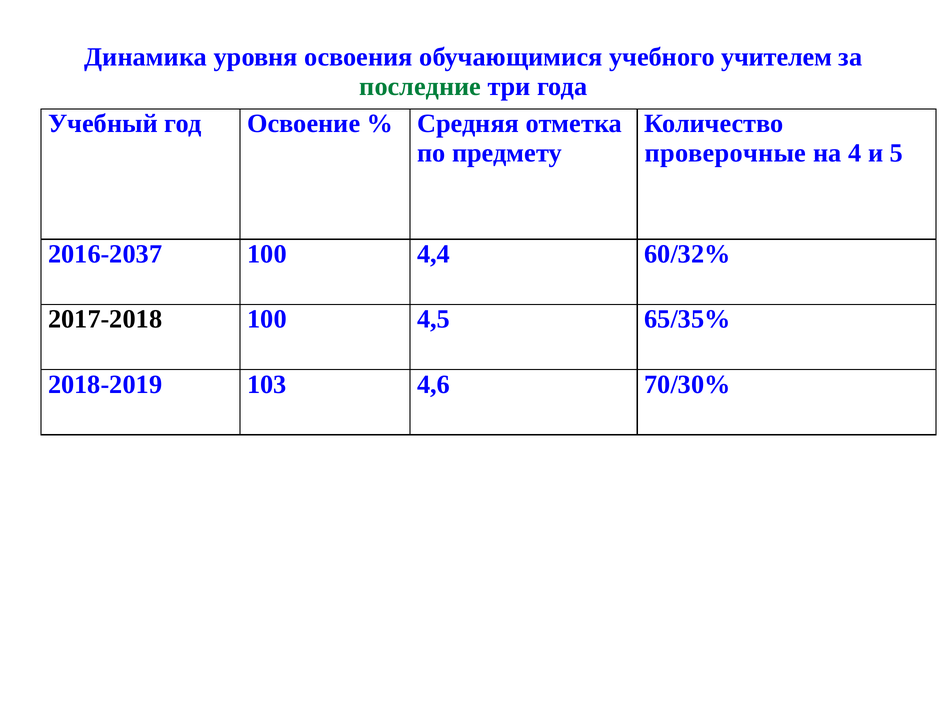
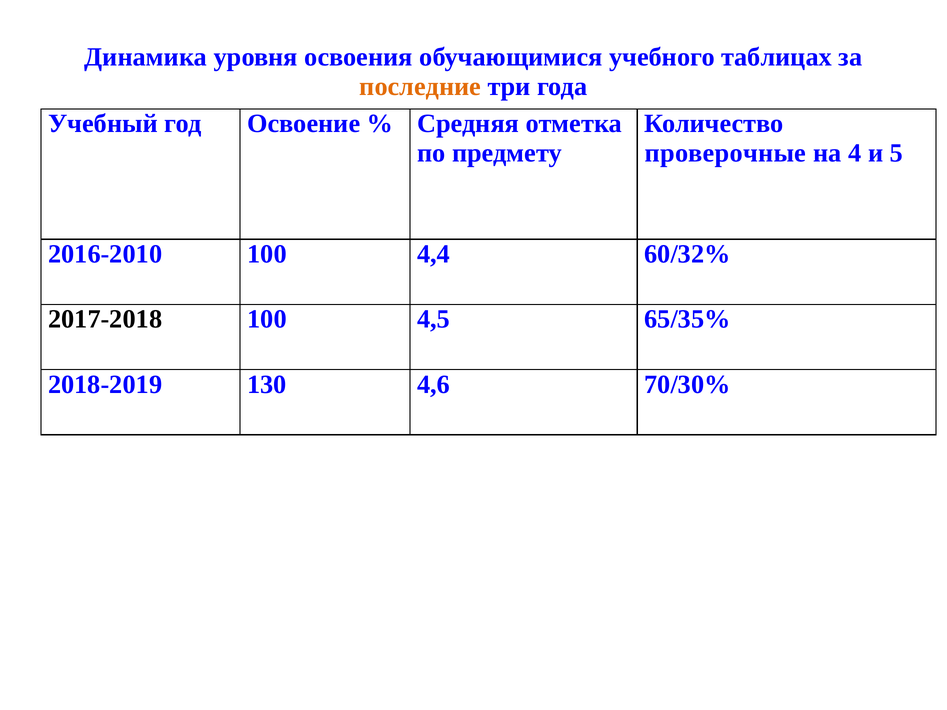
учителем: учителем -> таблицах
последние colour: green -> orange
2016-2037: 2016-2037 -> 2016-2010
103: 103 -> 130
